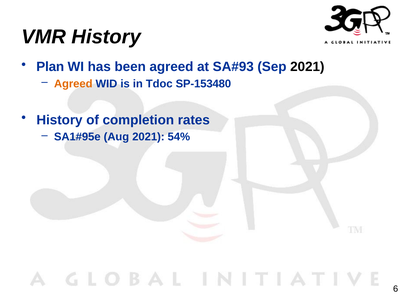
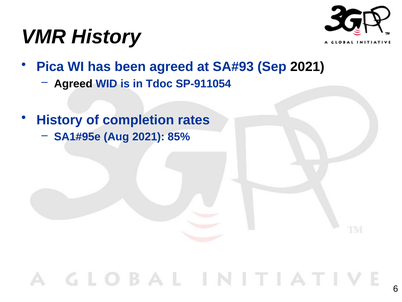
Plan: Plan -> Pica
Agreed at (73, 84) colour: orange -> black
SP-153480: SP-153480 -> SP-911054
54%: 54% -> 85%
